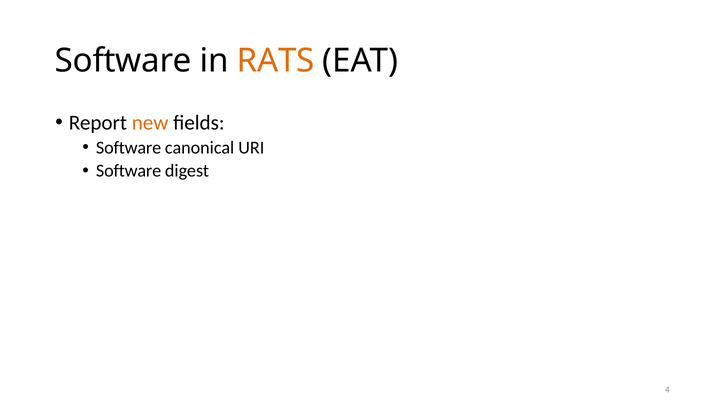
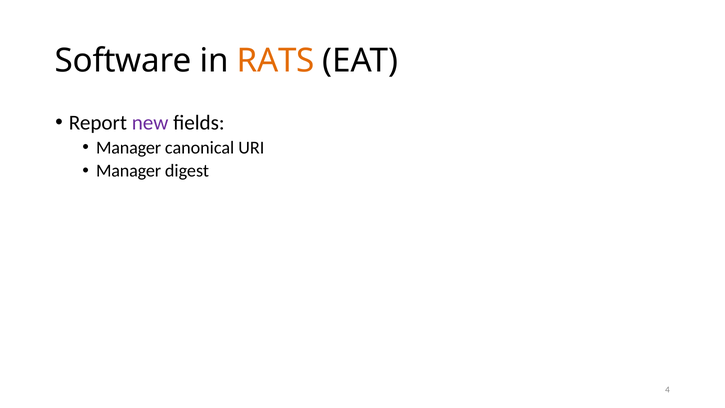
new colour: orange -> purple
Software at (129, 148): Software -> Manager
Software at (129, 171): Software -> Manager
